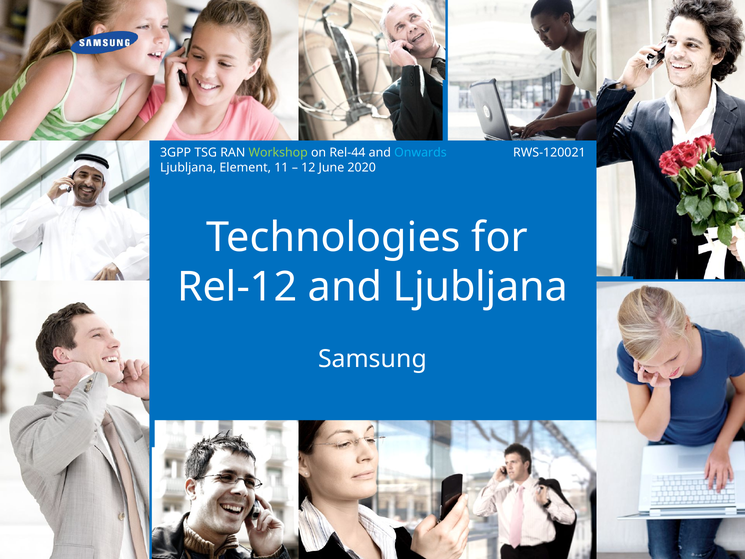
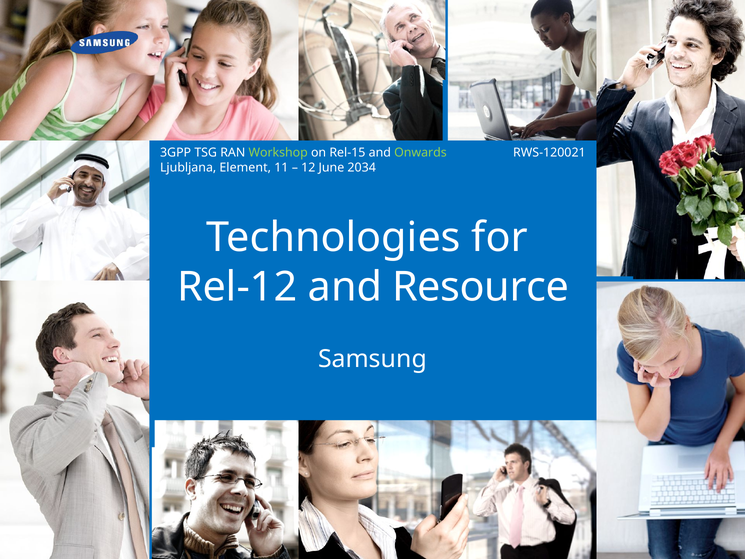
Rel-44: Rel-44 -> Rel-15
Onwards colour: light blue -> light green
2020: 2020 -> 2034
and Ljubljana: Ljubljana -> Resource
